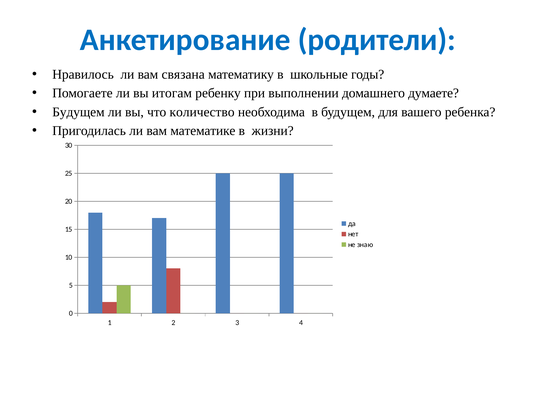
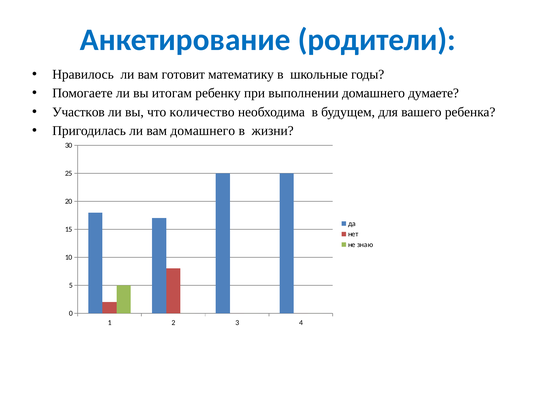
связана: связана -> готовит
Будущем at (78, 112): Будущем -> Участков
вам математике: математике -> домашнего
